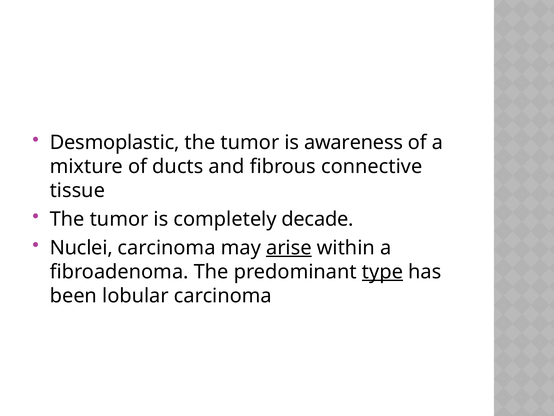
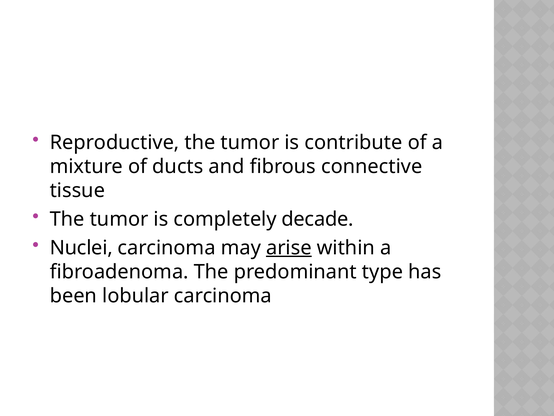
Desmoplastic: Desmoplastic -> Reproductive
awareness: awareness -> contribute
type underline: present -> none
